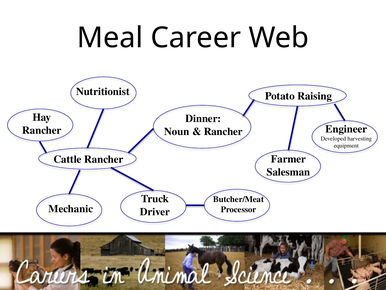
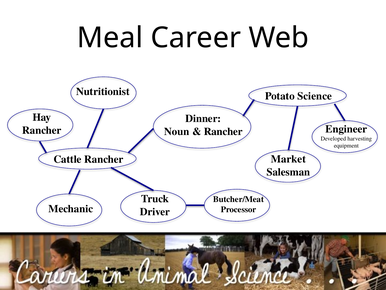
Raising: Raising -> Science
Farmer: Farmer -> Market
